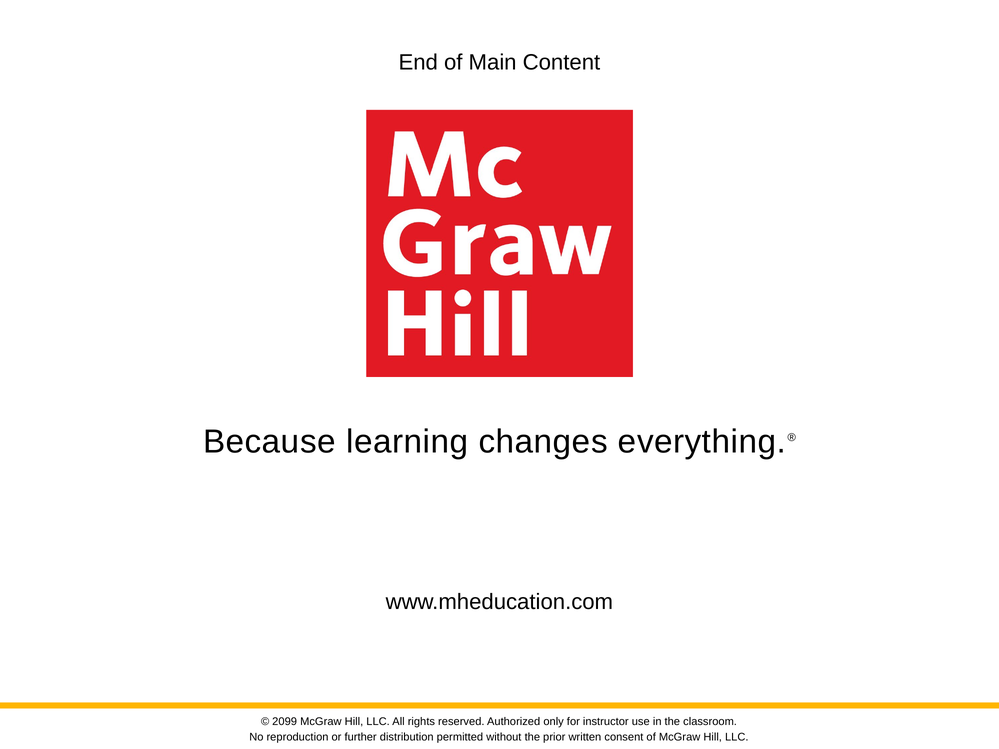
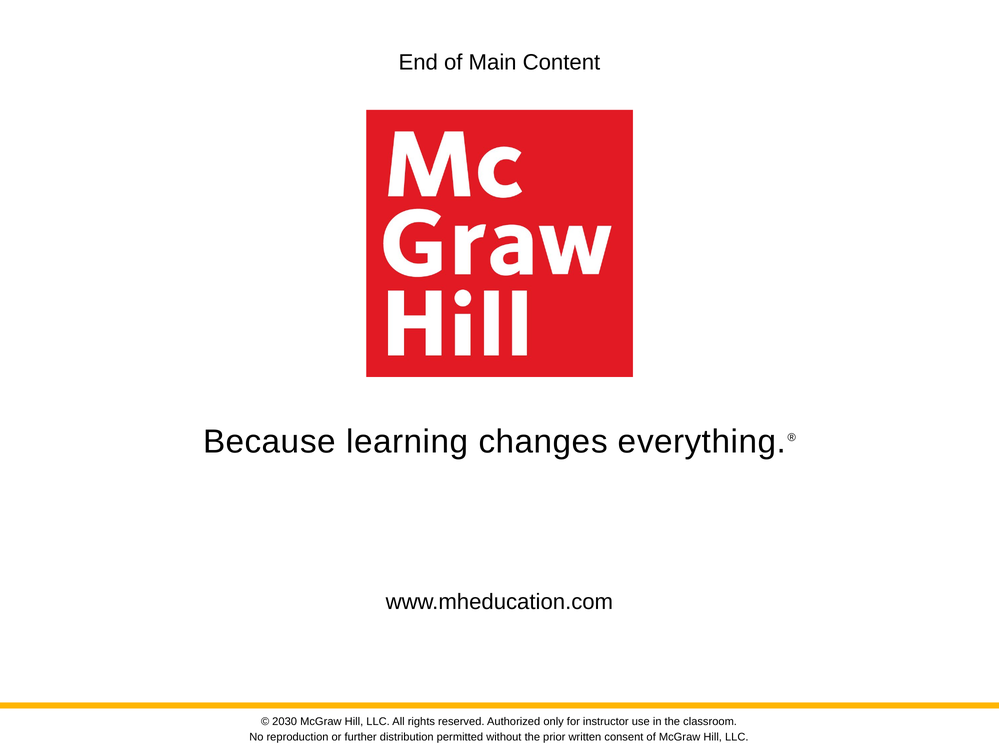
2099: 2099 -> 2030
